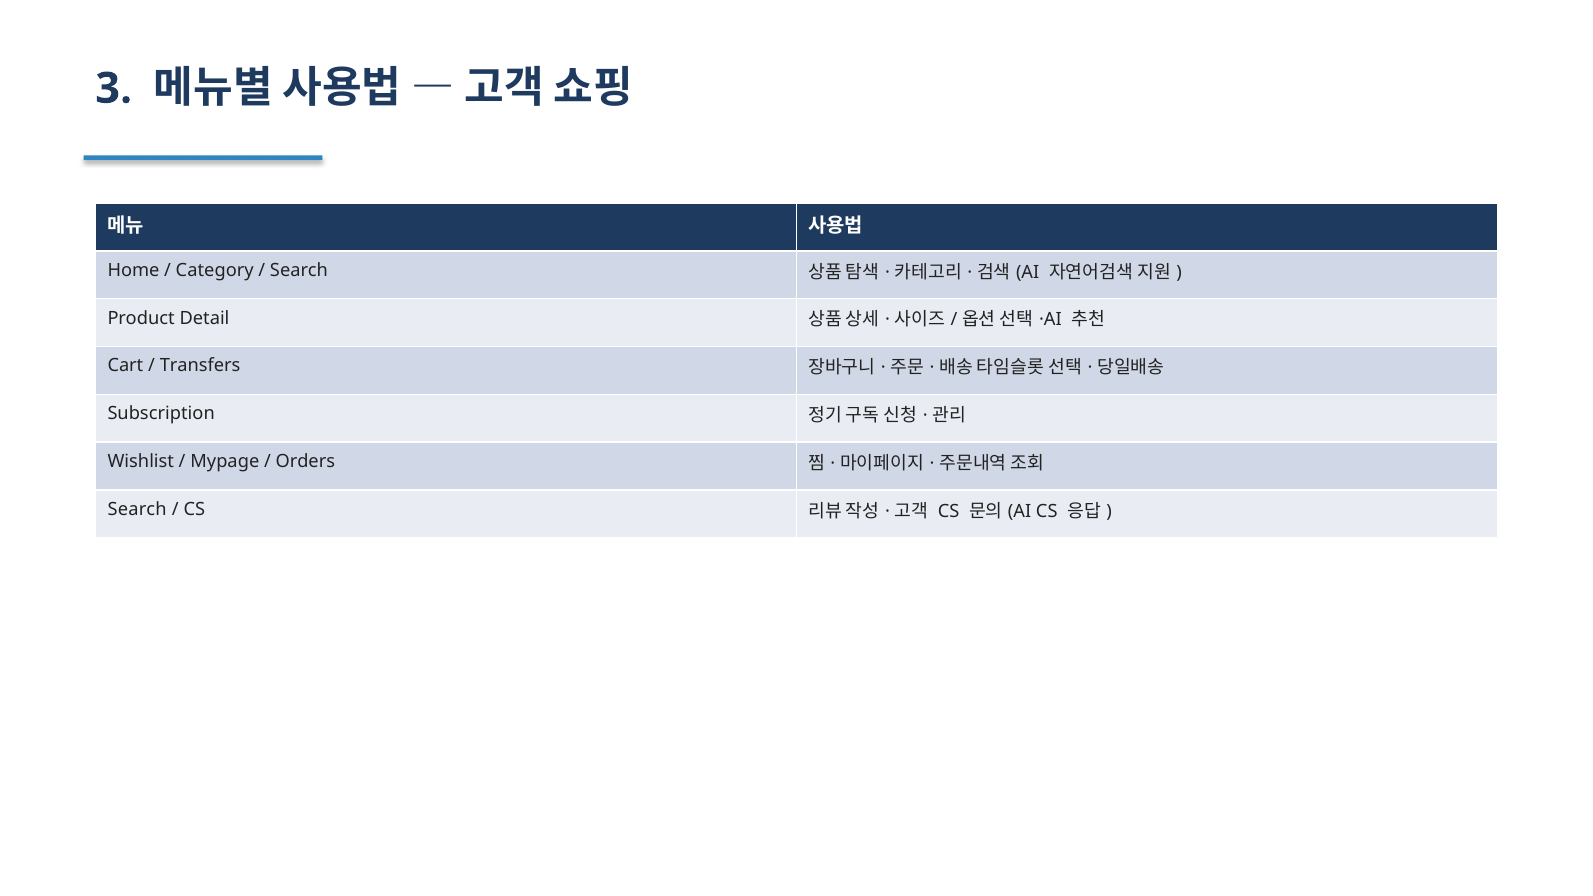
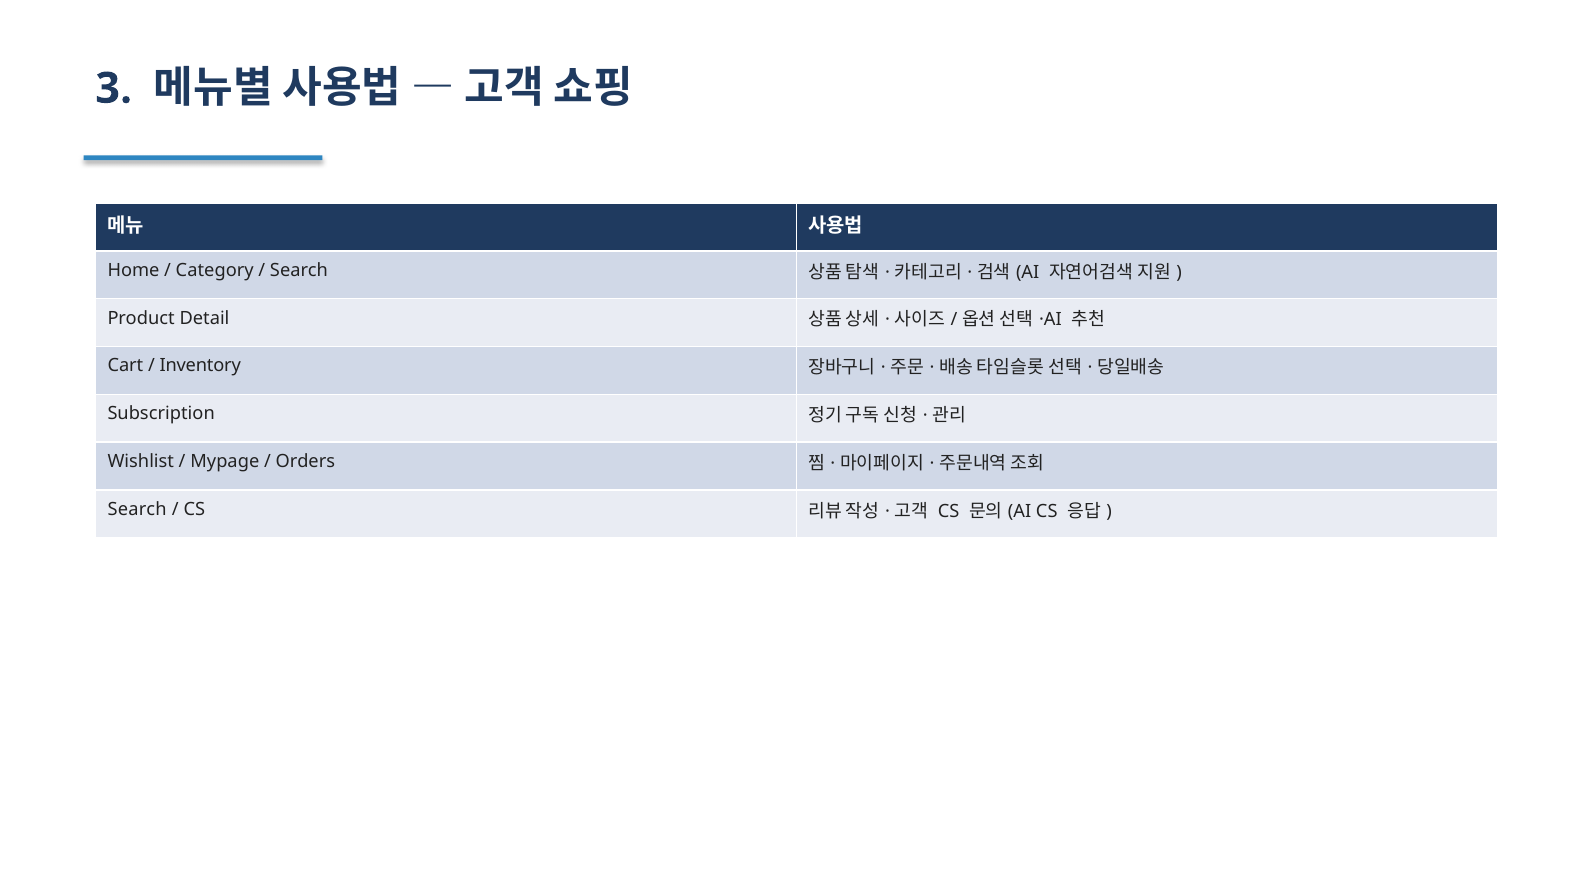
Transfers: Transfers -> Inventory
